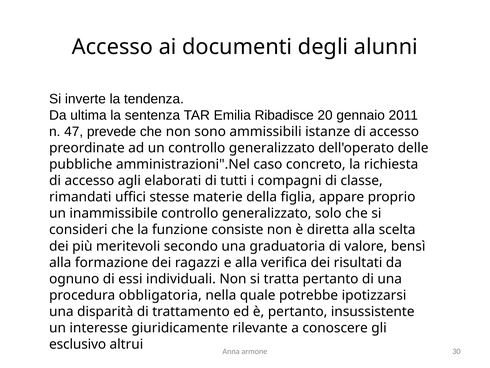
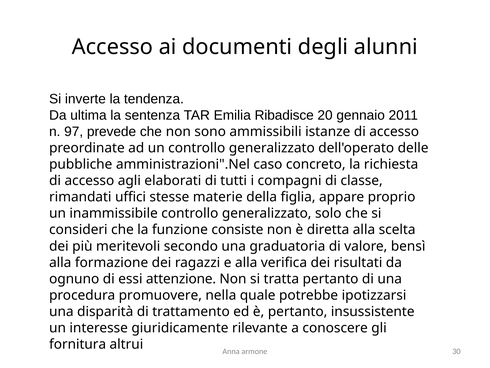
47: 47 -> 97
individuali: individuali -> attenzione
obbligatoria: obbligatoria -> promuovere
esclusivo: esclusivo -> fornitura
